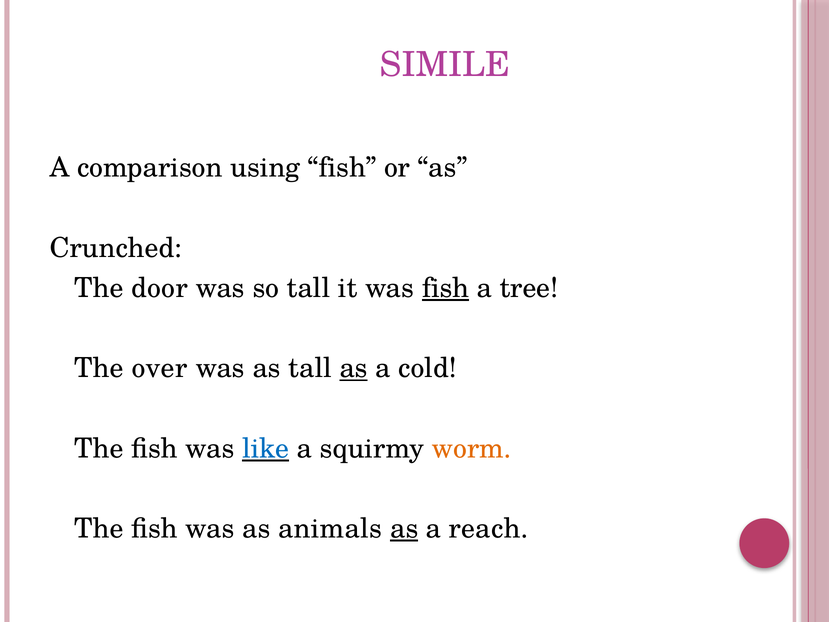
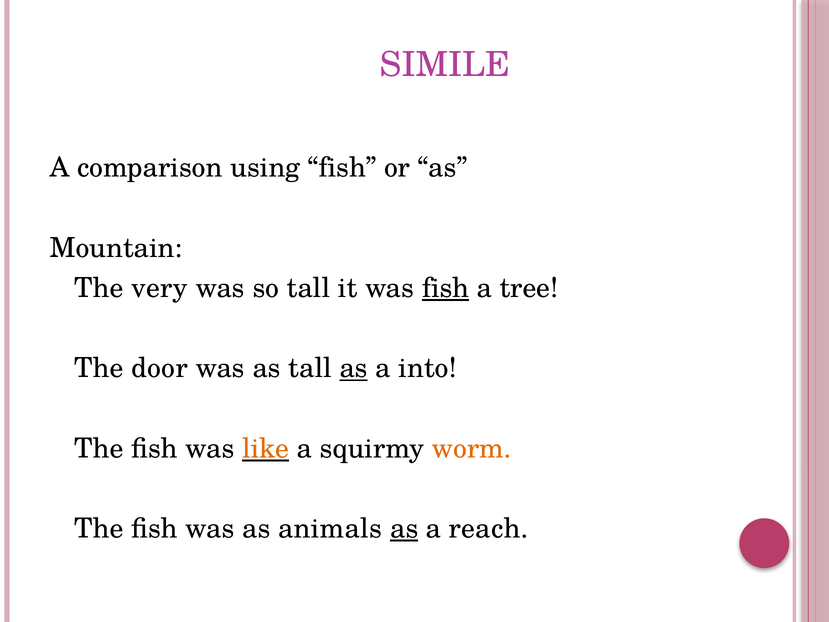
Crunched: Crunched -> Mountain
door: door -> very
over: over -> door
cold: cold -> into
like colour: blue -> orange
